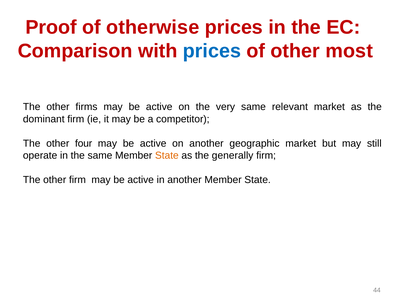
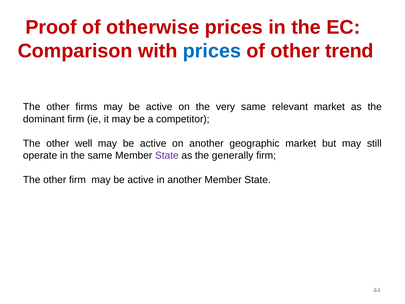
most: most -> trend
four: four -> well
State at (167, 155) colour: orange -> purple
